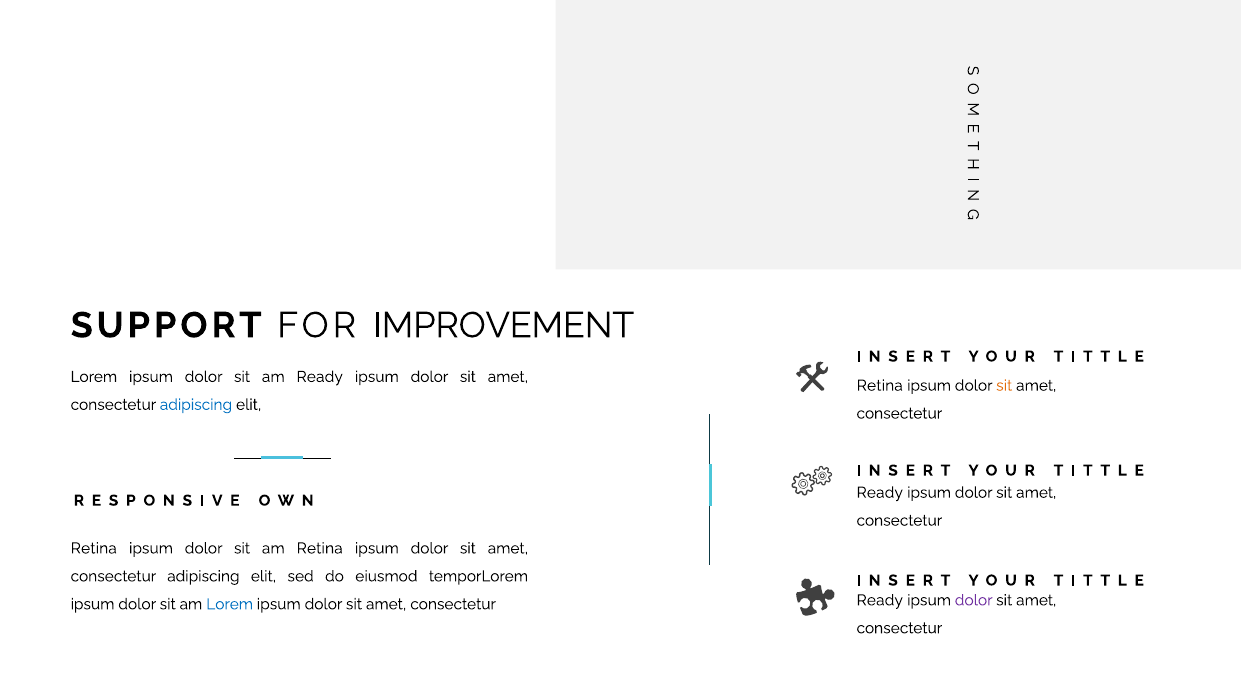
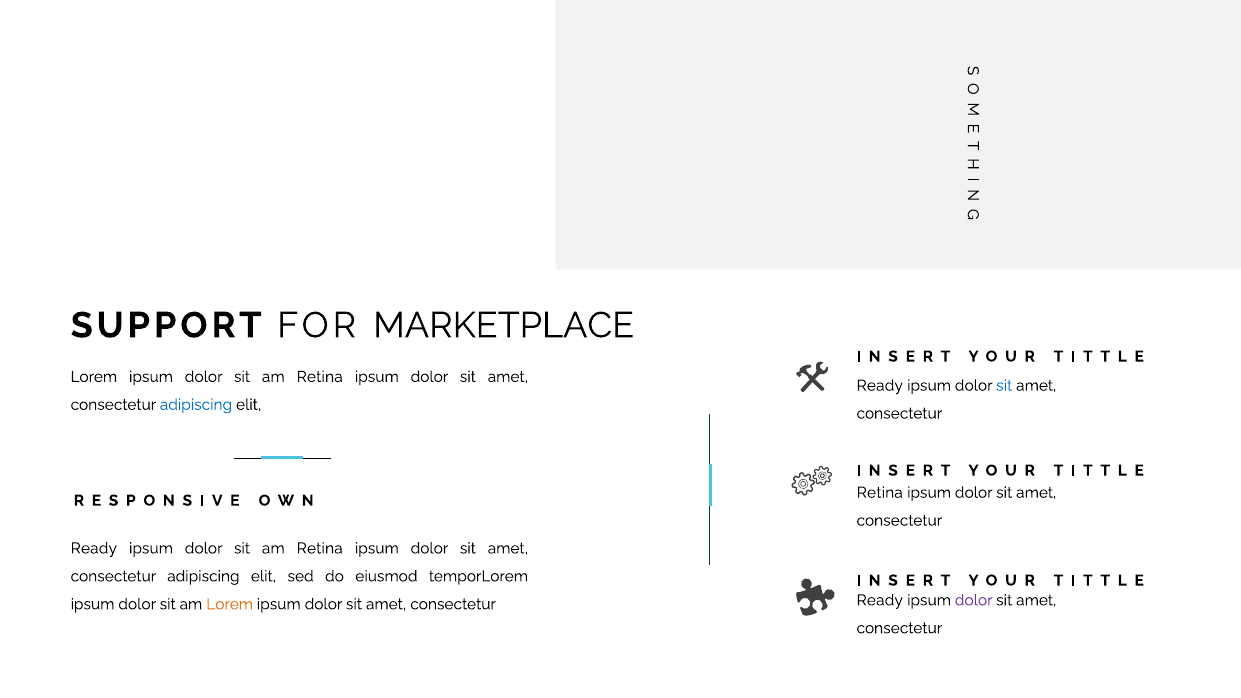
IMPROVEMENT: IMPROVEMENT -> MARKETPLACE
Ready at (320, 377): Ready -> Retina
Retina at (880, 386): Retina -> Ready
sit at (1004, 386) colour: orange -> blue
Ready at (880, 493): Ready -> Retina
Retina at (94, 548): Retina -> Ready
Lorem at (230, 604) colour: blue -> orange
